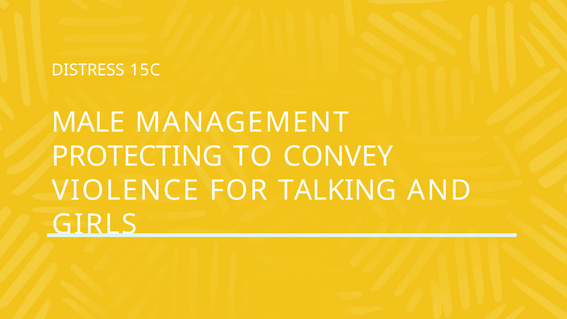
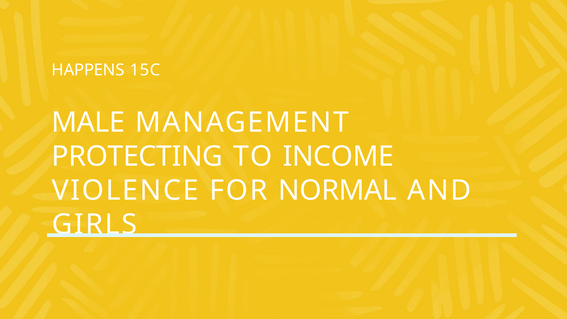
DISTRESS: DISTRESS -> HAPPENS
CONVEY: CONVEY -> INCOME
TALKING: TALKING -> NORMAL
